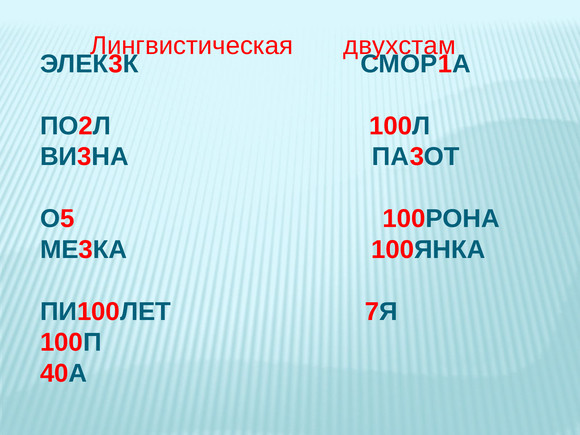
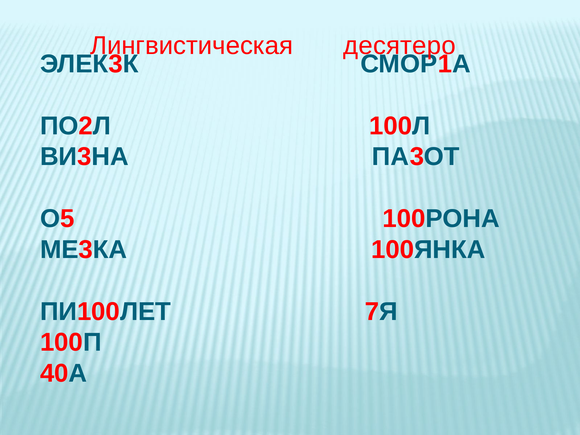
двухстам: двухстам -> десятеро
